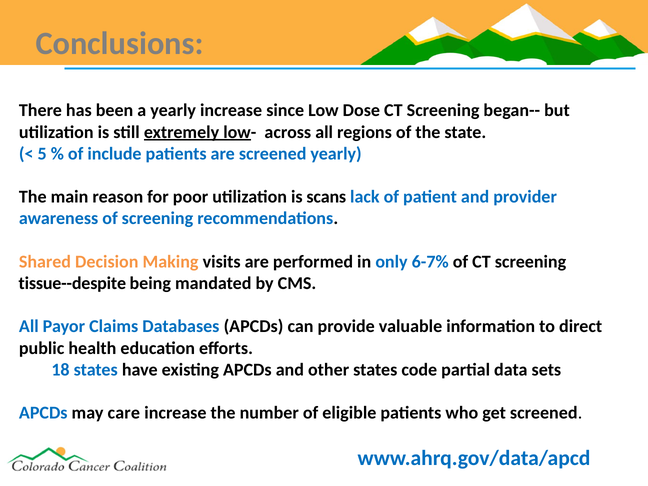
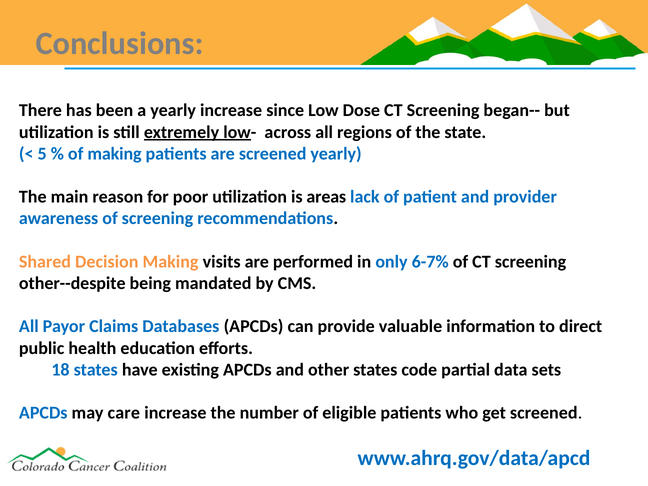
of include: include -> making
scans: scans -> areas
tissue--despite: tissue--despite -> other--despite
